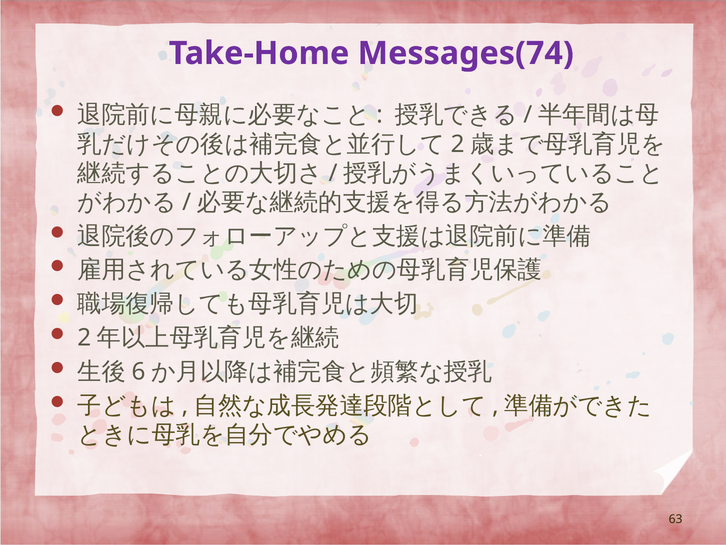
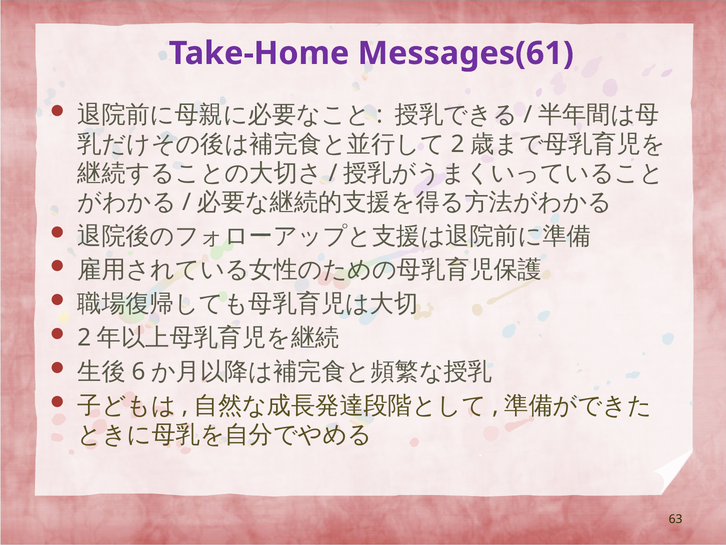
Messages(74: Messages(74 -> Messages(61
